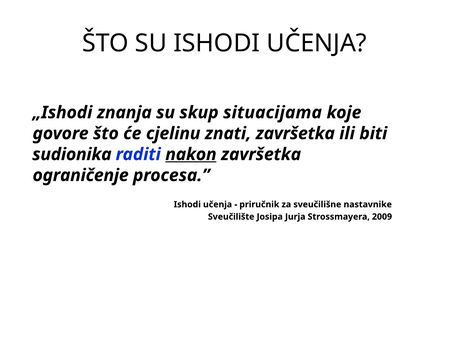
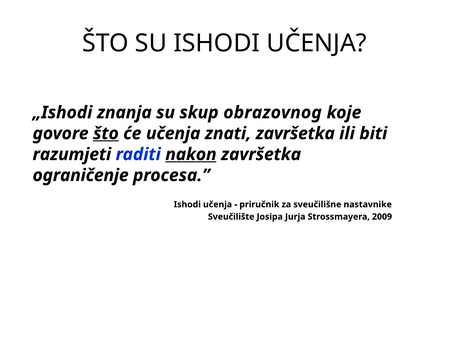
situacijama: situacijama -> obrazovnog
što at (106, 133) underline: none -> present
će cjelinu: cjelinu -> učenja
sudionika: sudionika -> razumjeti
